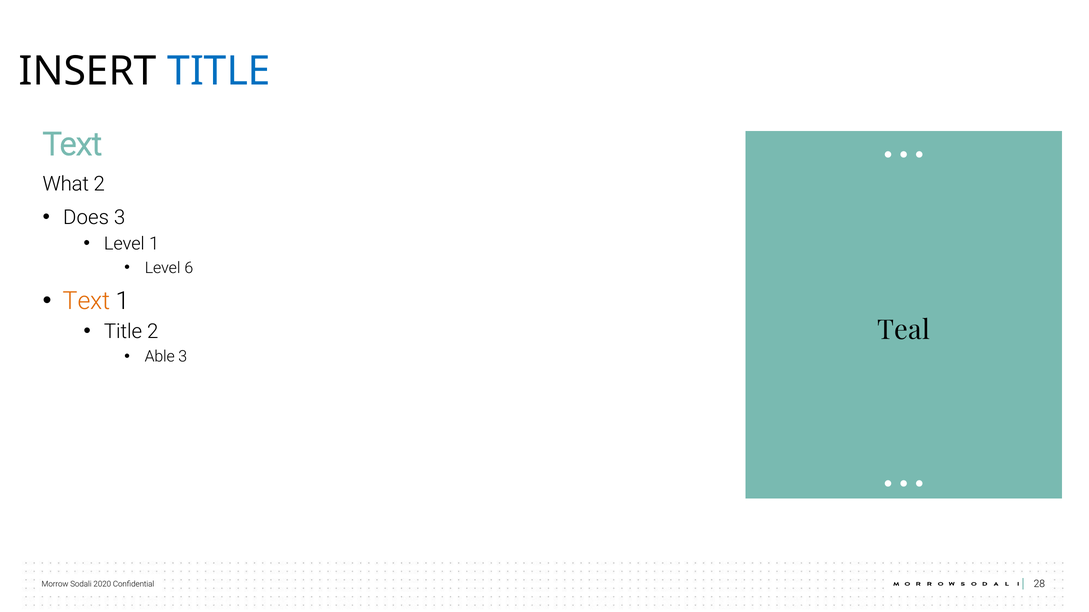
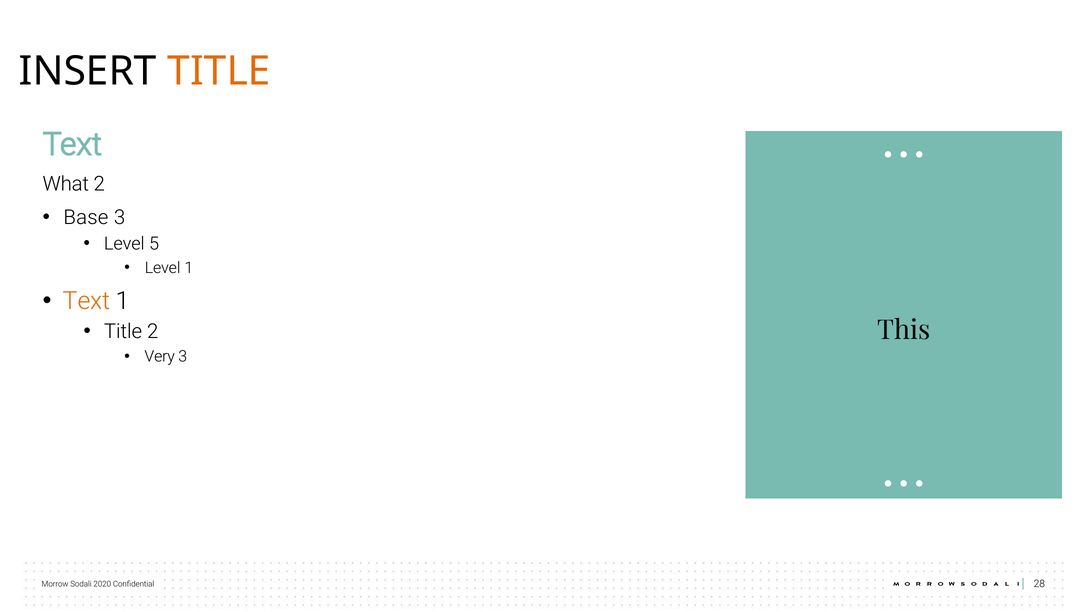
TITLE at (219, 71) colour: blue -> orange
Does: Does -> Base
Level 1: 1 -> 5
Level 6: 6 -> 1
Teal: Teal -> This
Able: Able -> Very
